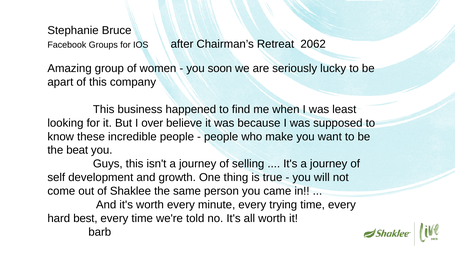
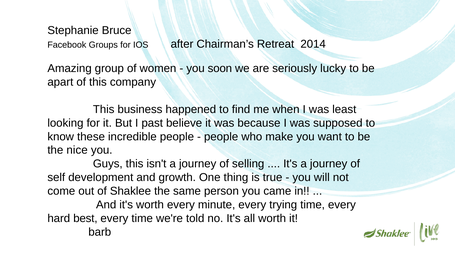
2062: 2062 -> 2014
over: over -> past
beat: beat -> nice
